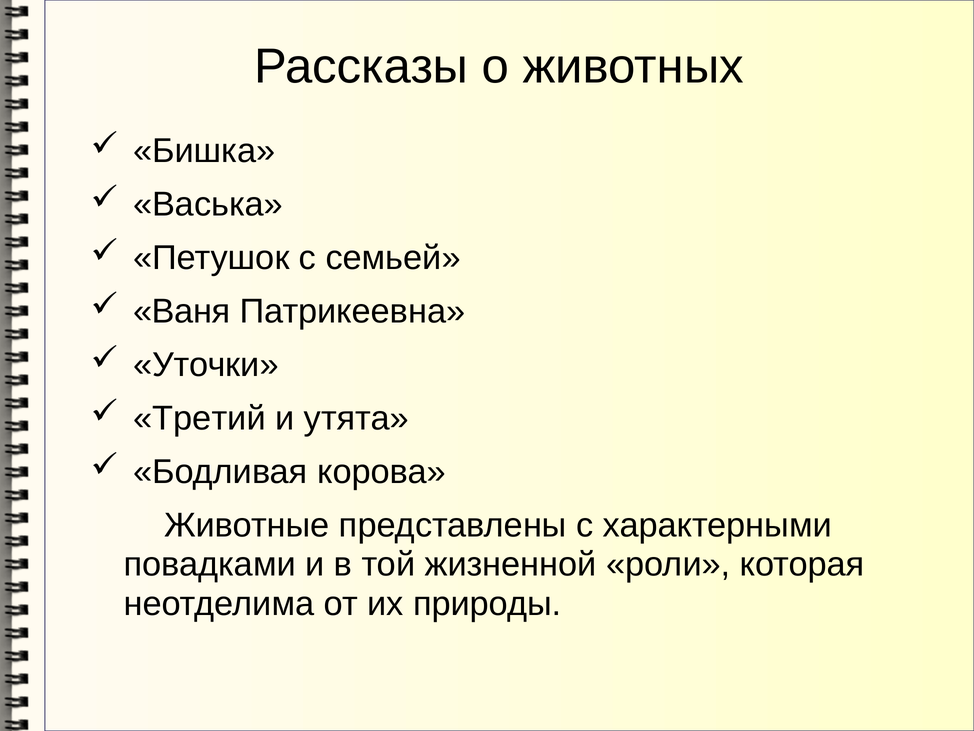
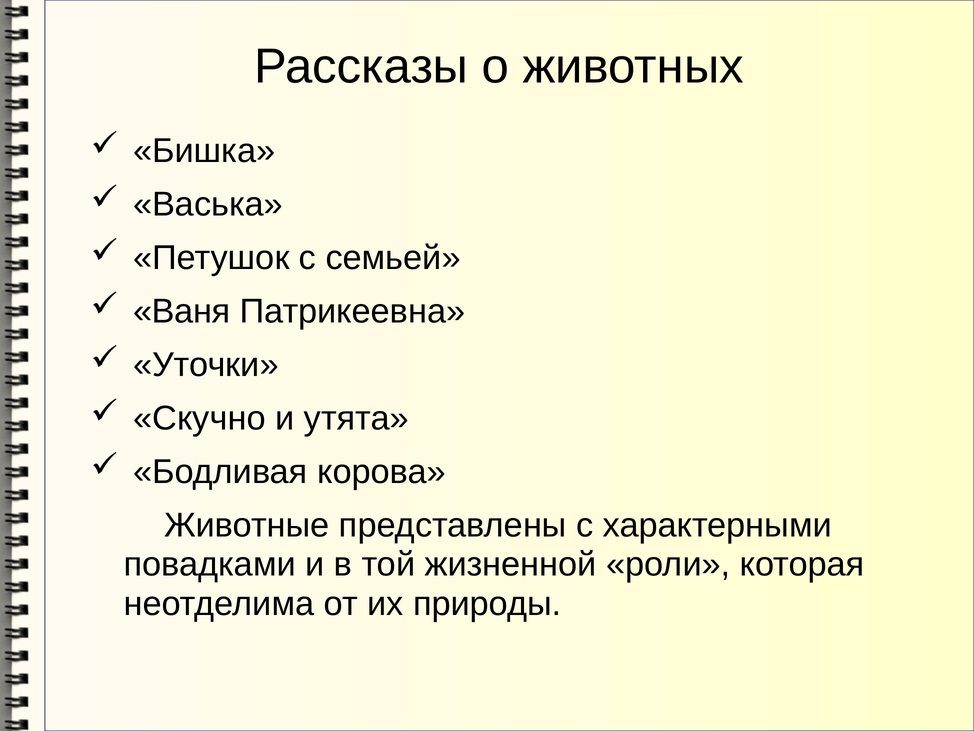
Третий: Третий -> Скучно
